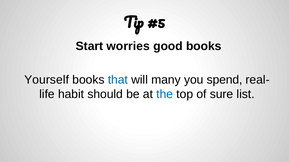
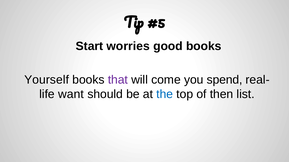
that colour: blue -> purple
many: many -> come
habit: habit -> want
sure: sure -> then
